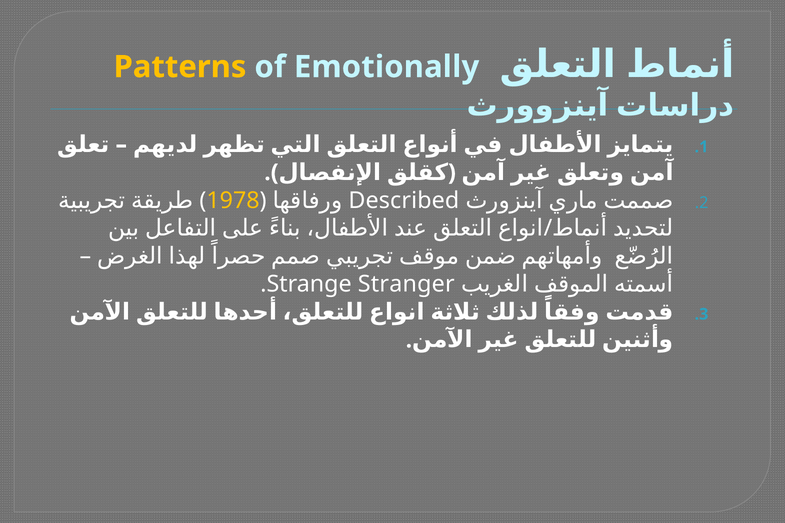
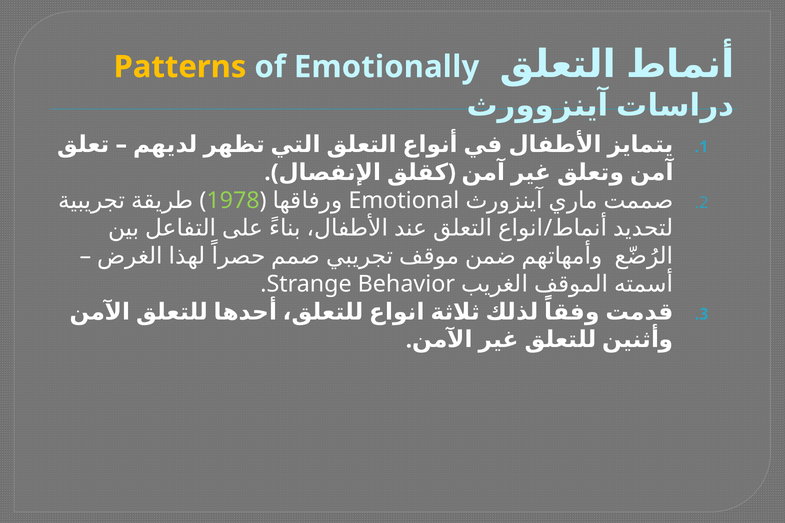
1978 colour: yellow -> light green
Described: Described -> Emotional
Stranger: Stranger -> Behavior
